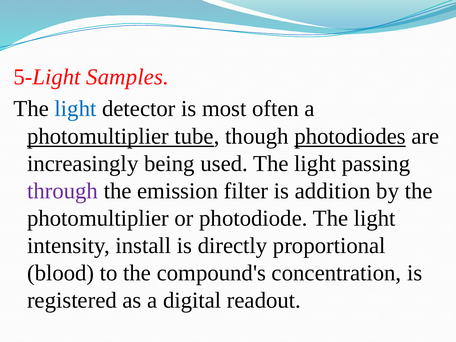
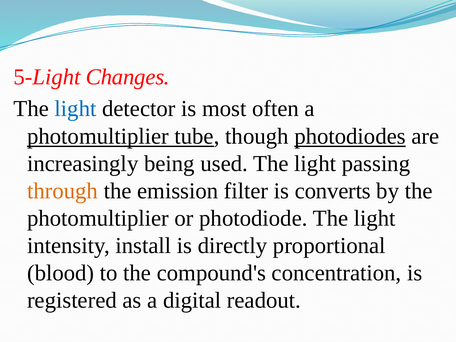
Samples: Samples -> Changes
through colour: purple -> orange
addition: addition -> converts
